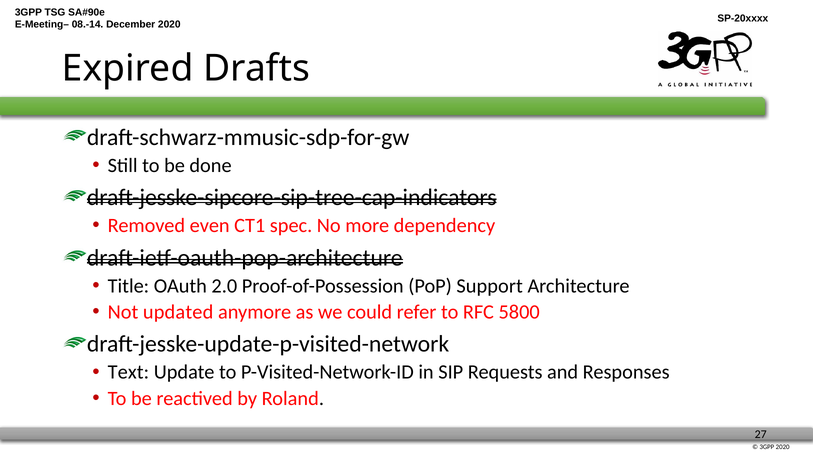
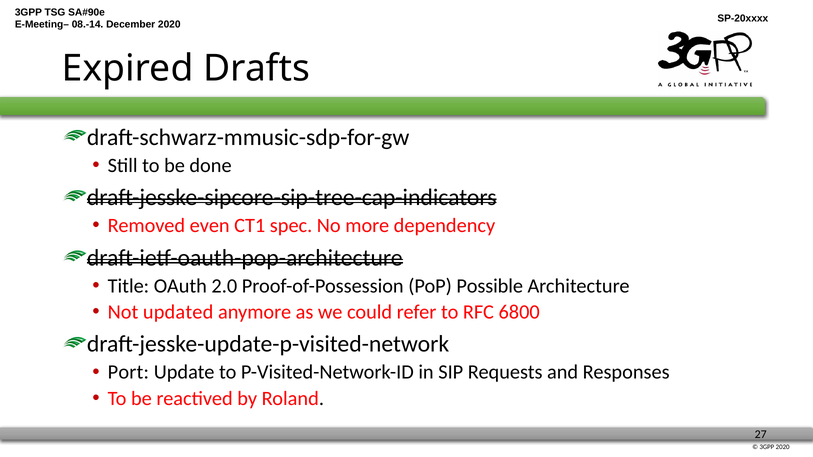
Support: Support -> Possible
5800: 5800 -> 6800
Text: Text -> Port
